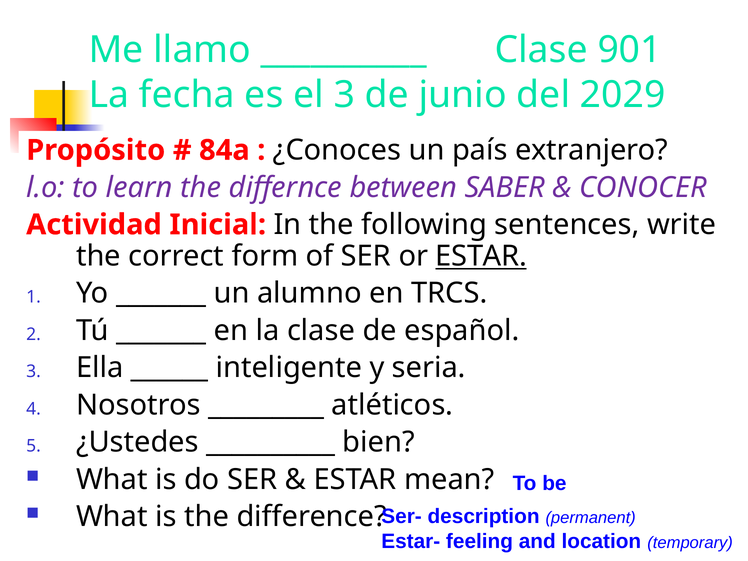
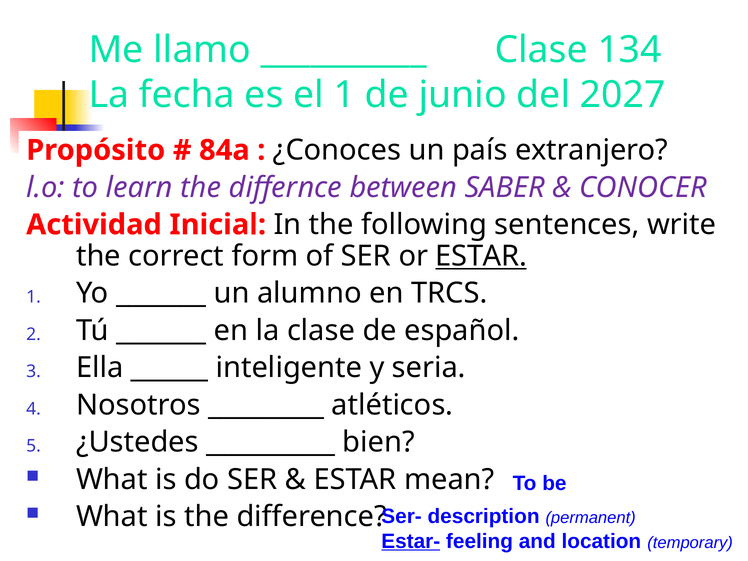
901: 901 -> 134
el 3: 3 -> 1
2029: 2029 -> 2027
Estar- underline: none -> present
